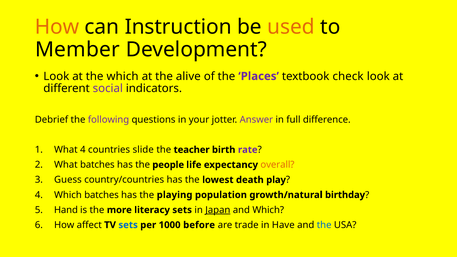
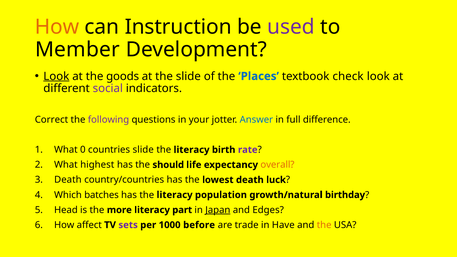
used colour: orange -> purple
Look at (56, 76) underline: none -> present
the which: which -> goods
the alive: alive -> slide
Places colour: purple -> blue
Debrief: Debrief -> Correct
Answer colour: purple -> blue
What 4: 4 -> 0
teacher at (192, 150): teacher -> literacy
What batches: batches -> highest
people: people -> should
Guess at (68, 180): Guess -> Death
play: play -> luck
has the playing: playing -> literacy
Hand: Hand -> Head
literacy sets: sets -> part
and Which: Which -> Edges
sets at (128, 225) colour: blue -> purple
the at (324, 225) colour: blue -> orange
